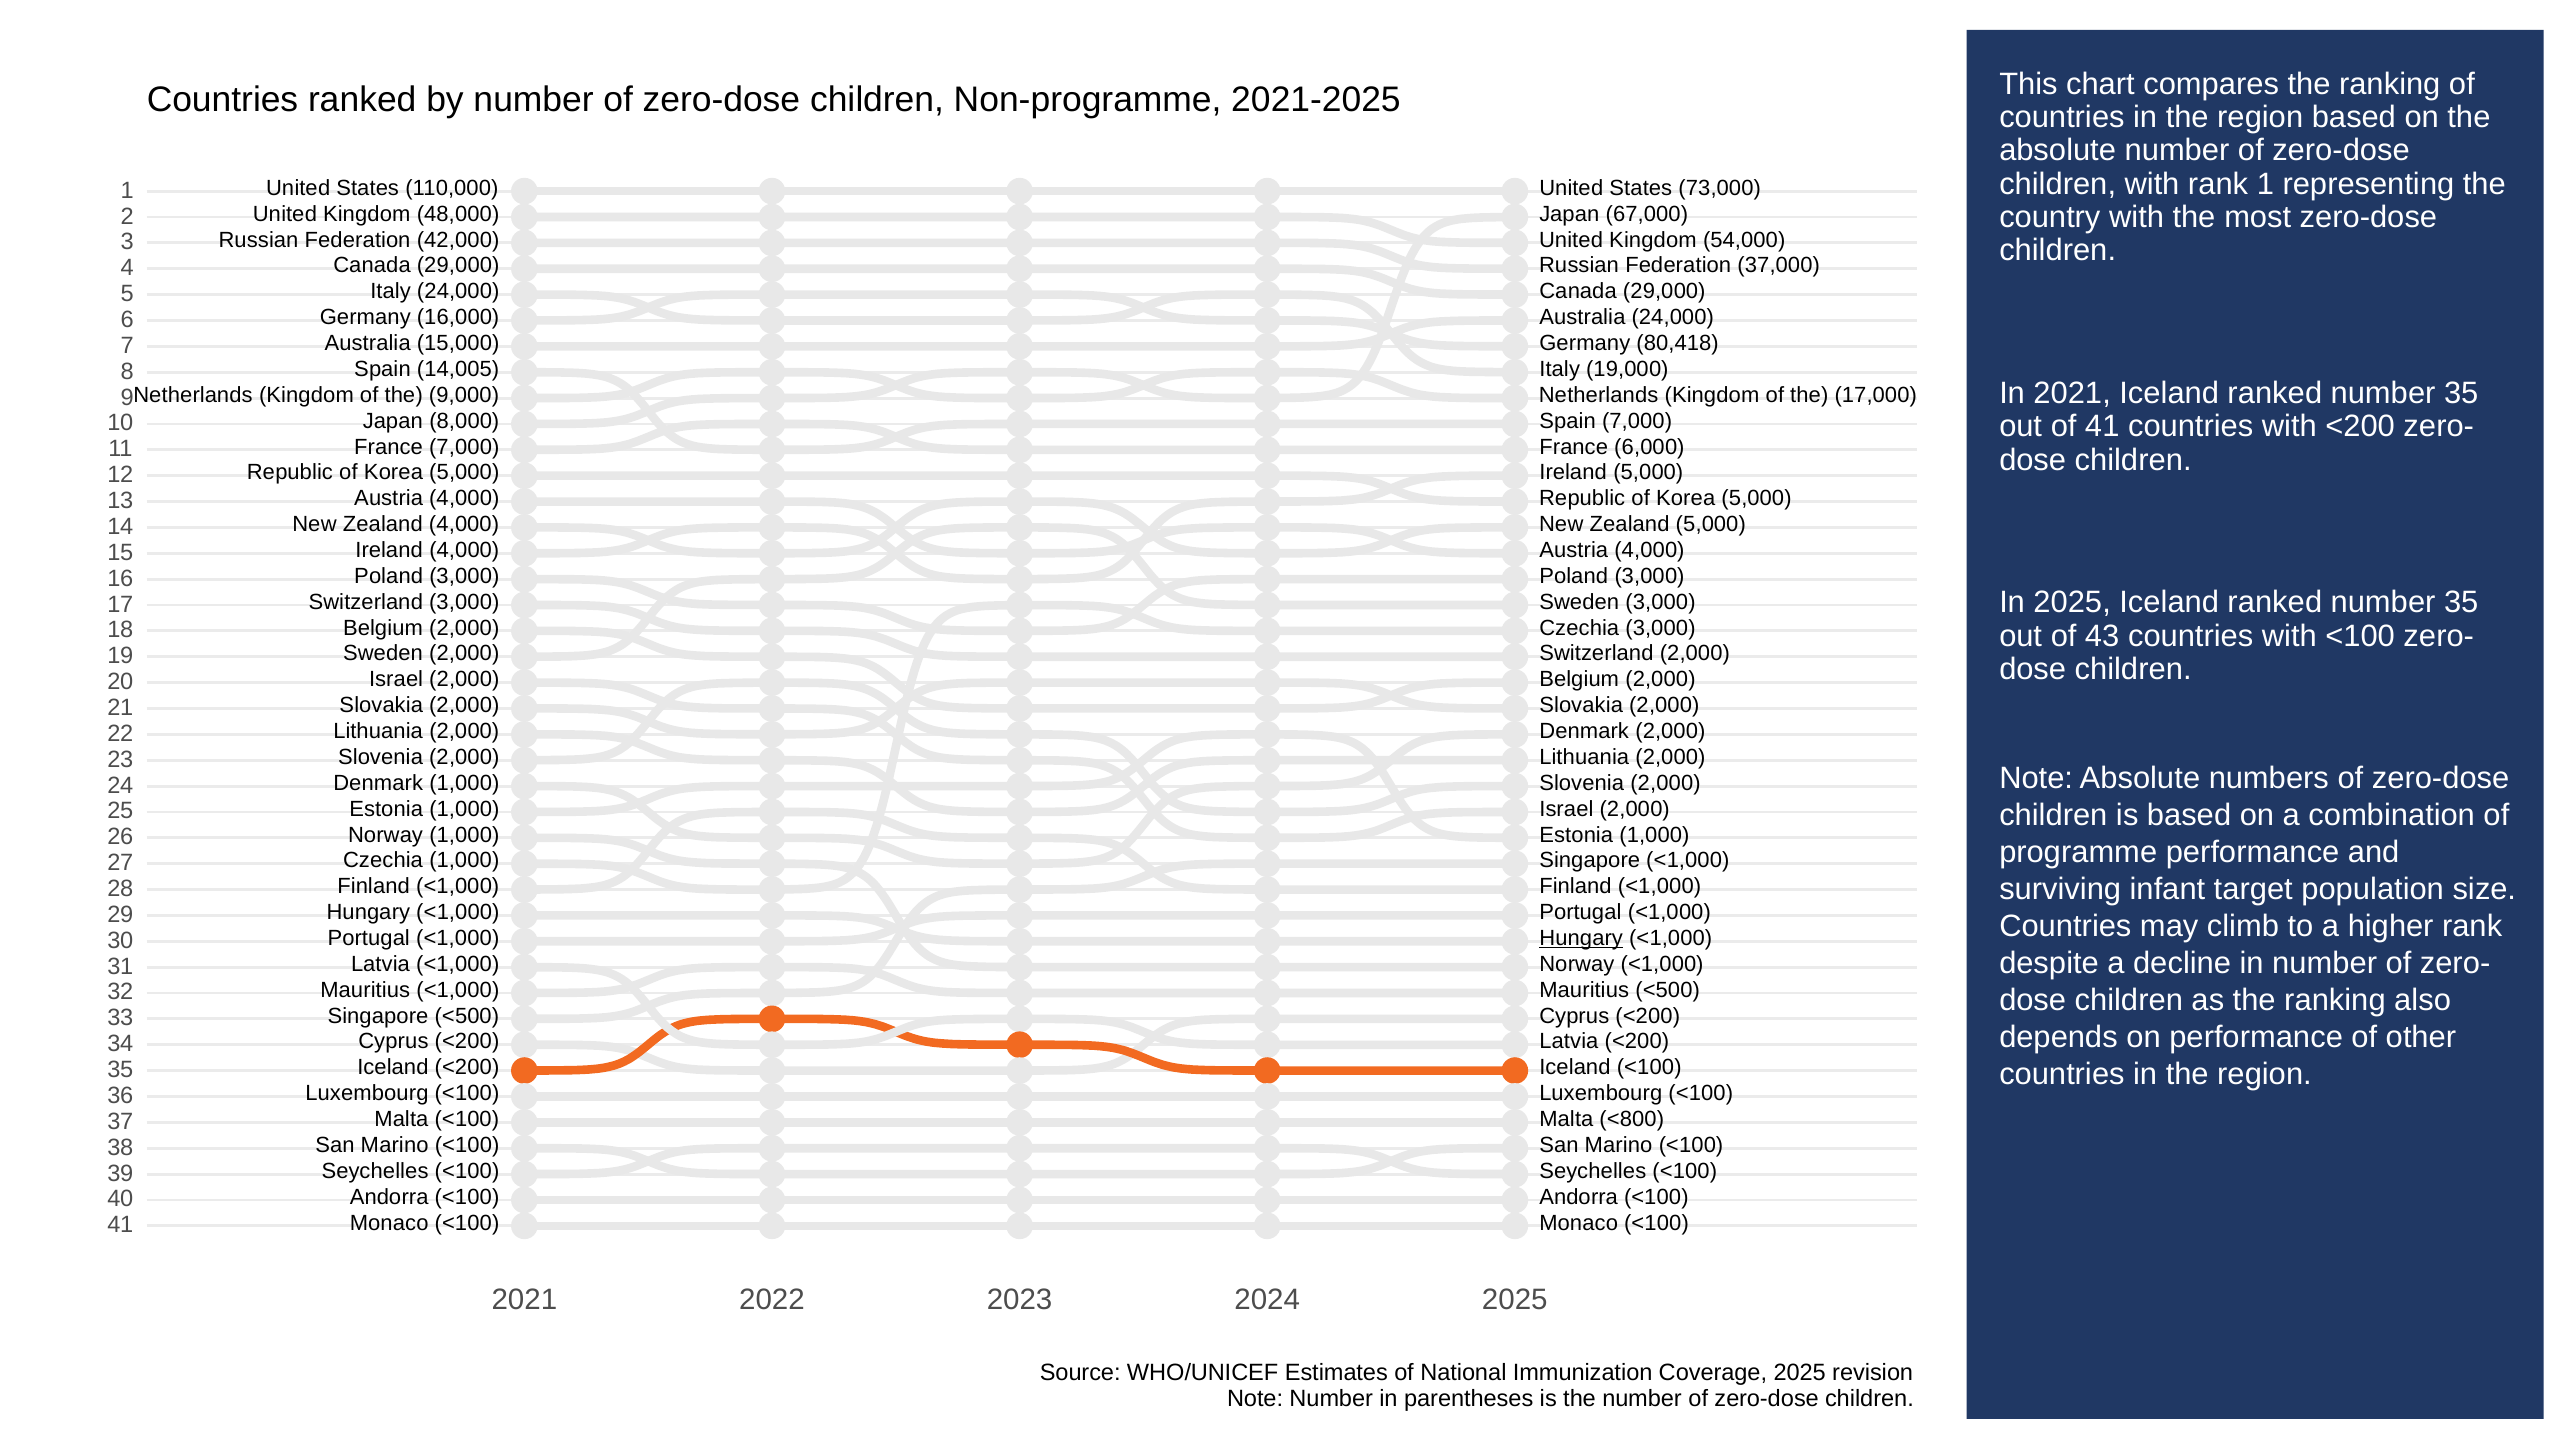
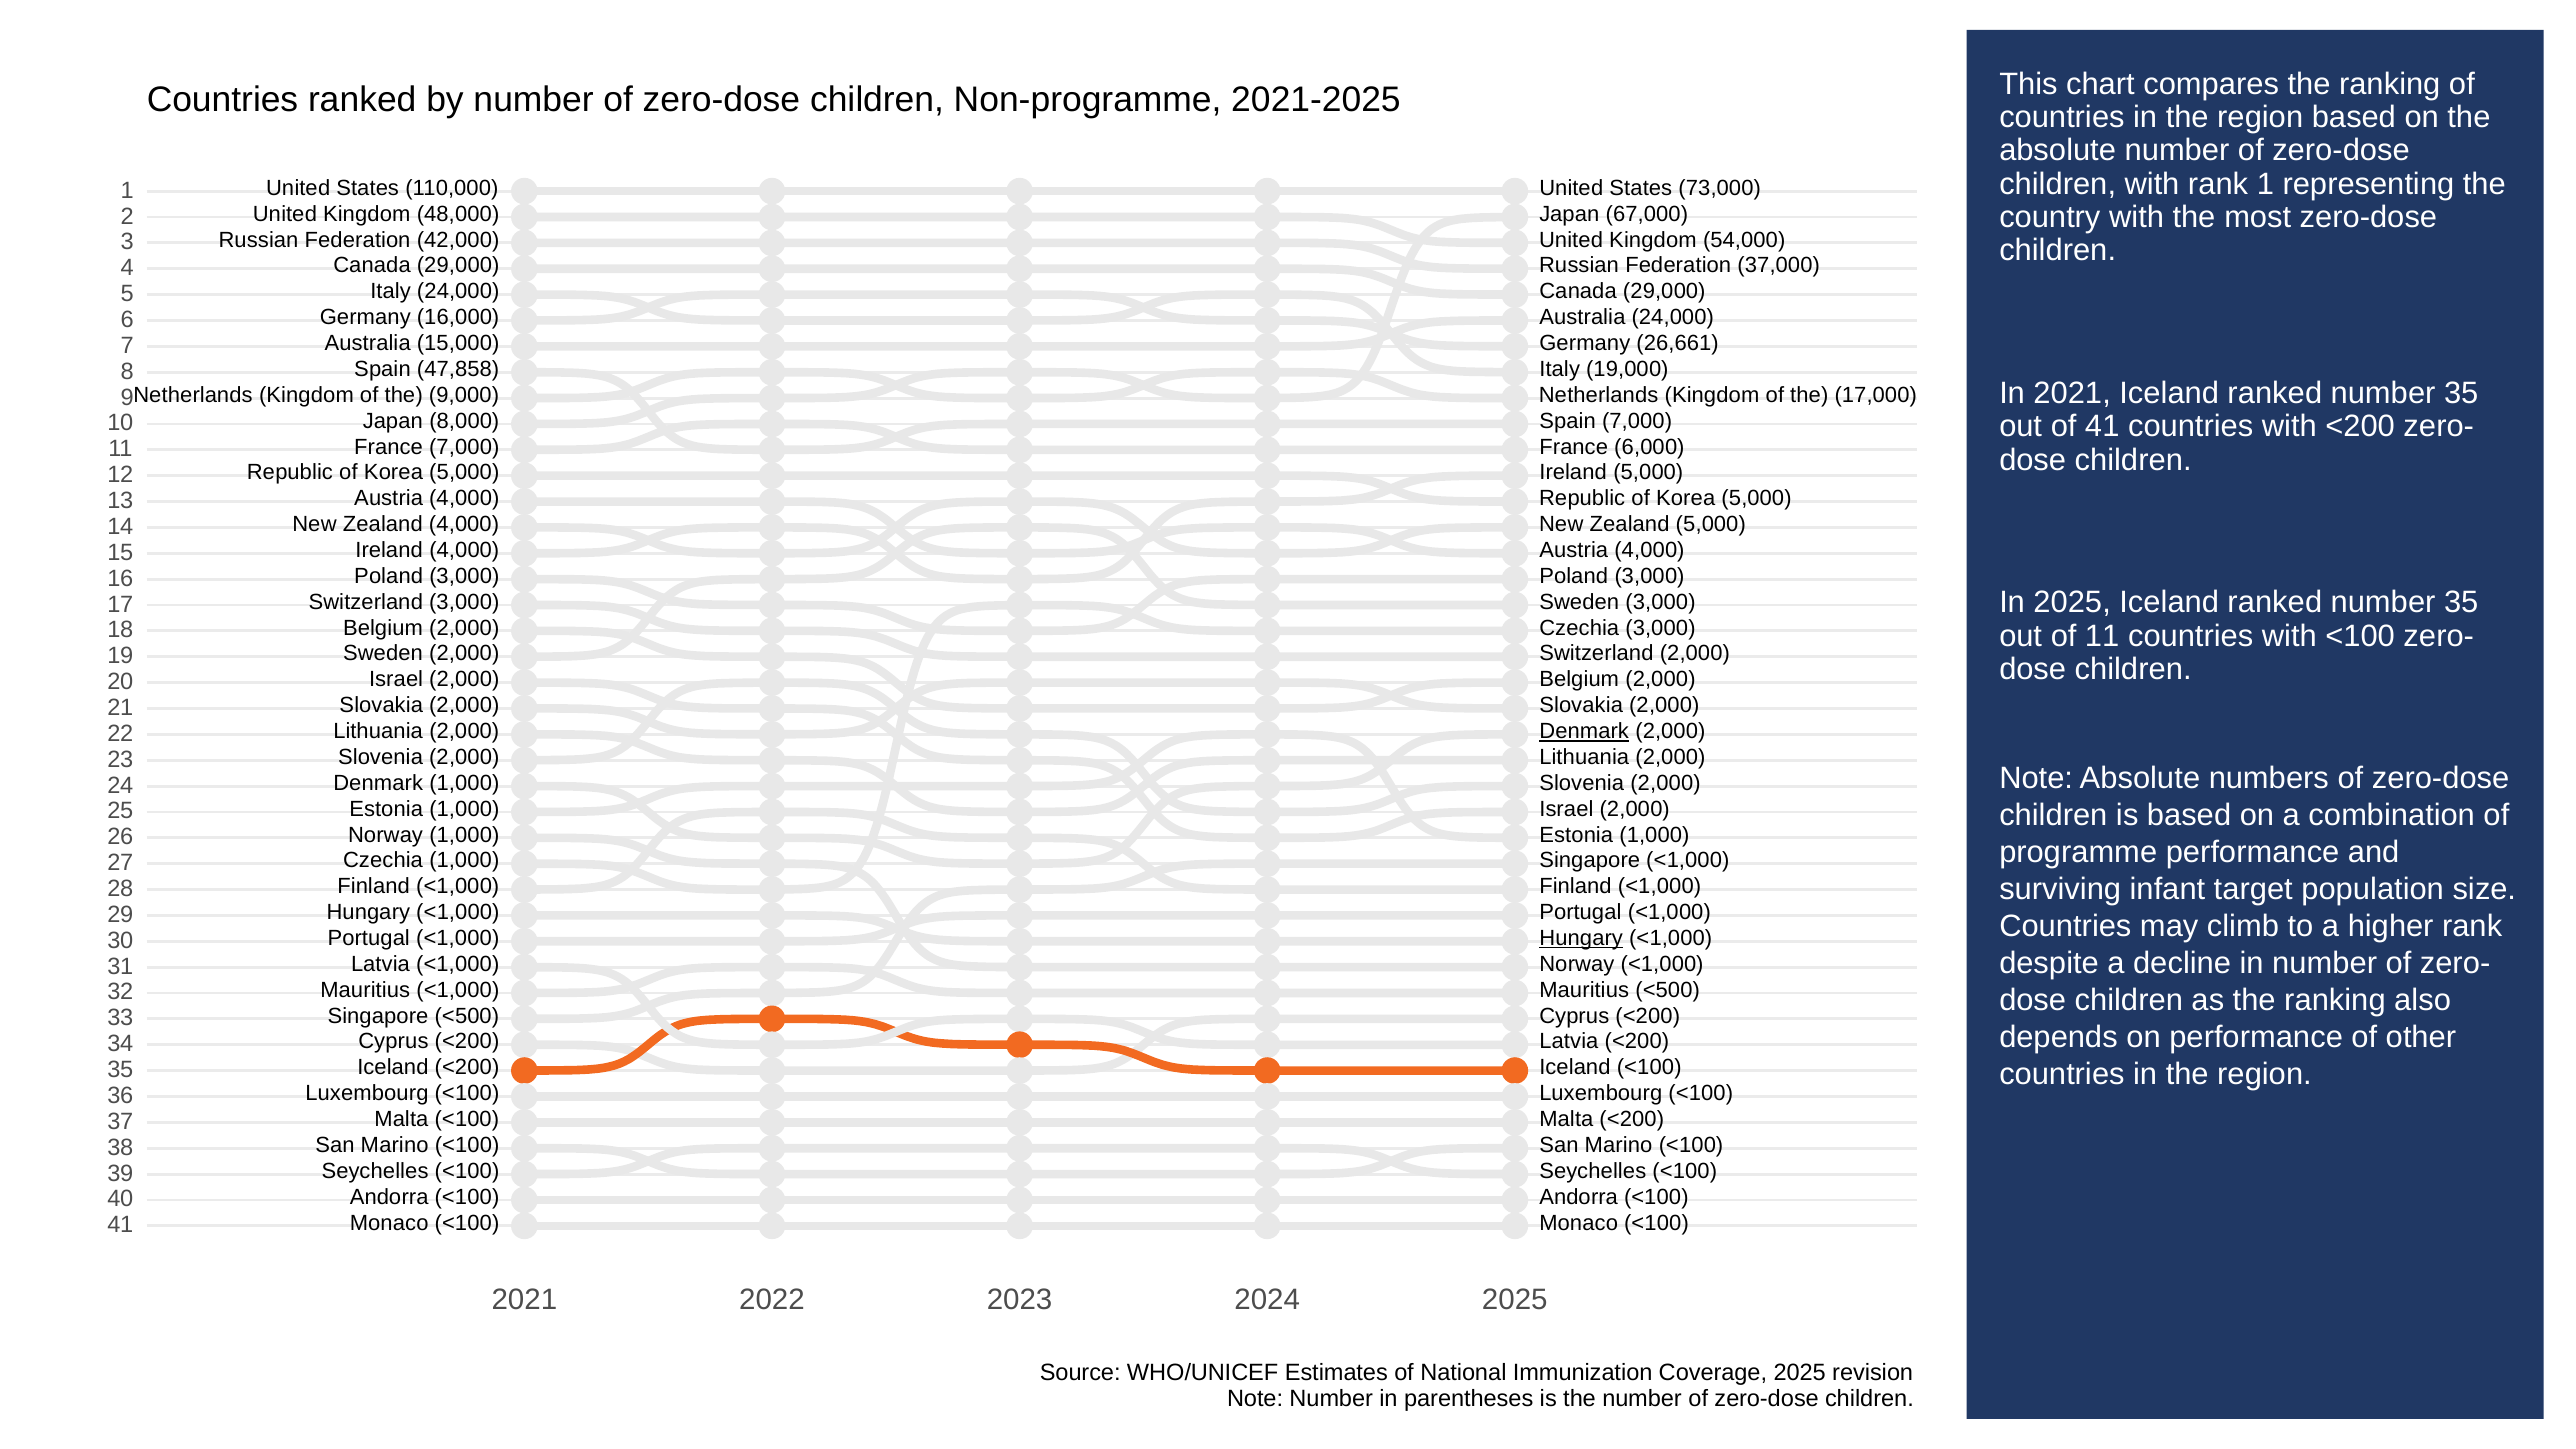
80,418: 80,418 -> 26,661
14,005: 14,005 -> 47,858
of 43: 43 -> 11
Denmark at (1584, 731) underline: none -> present
Malta <800: <800 -> <200
